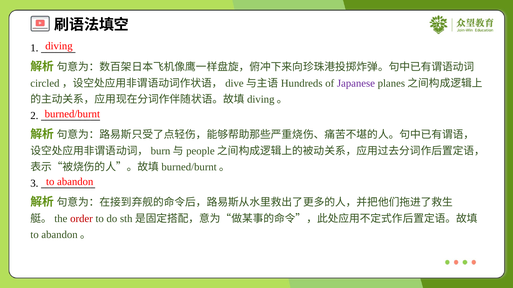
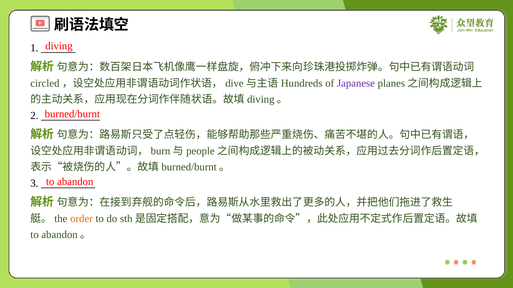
order colour: red -> orange
